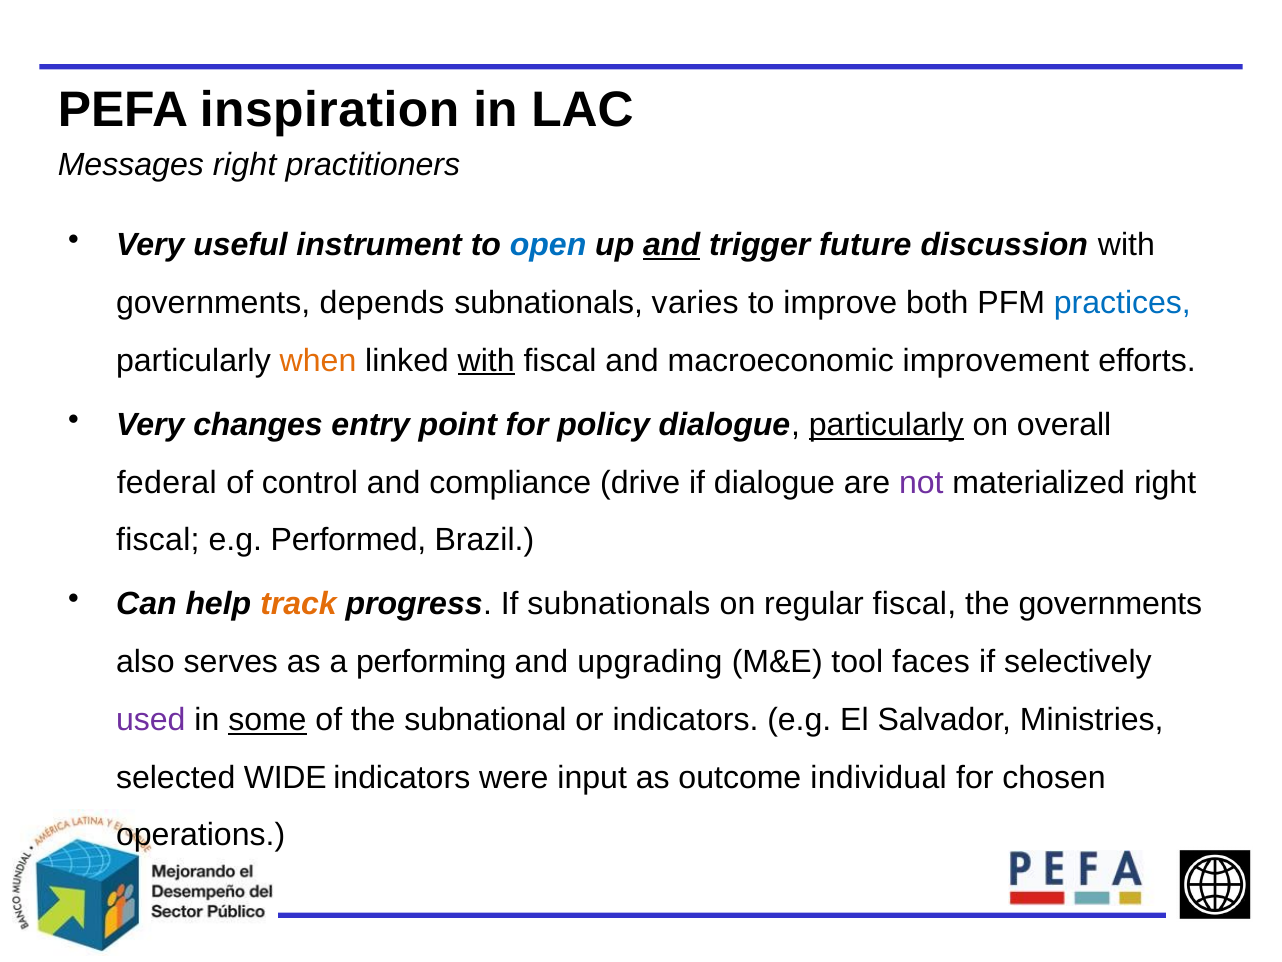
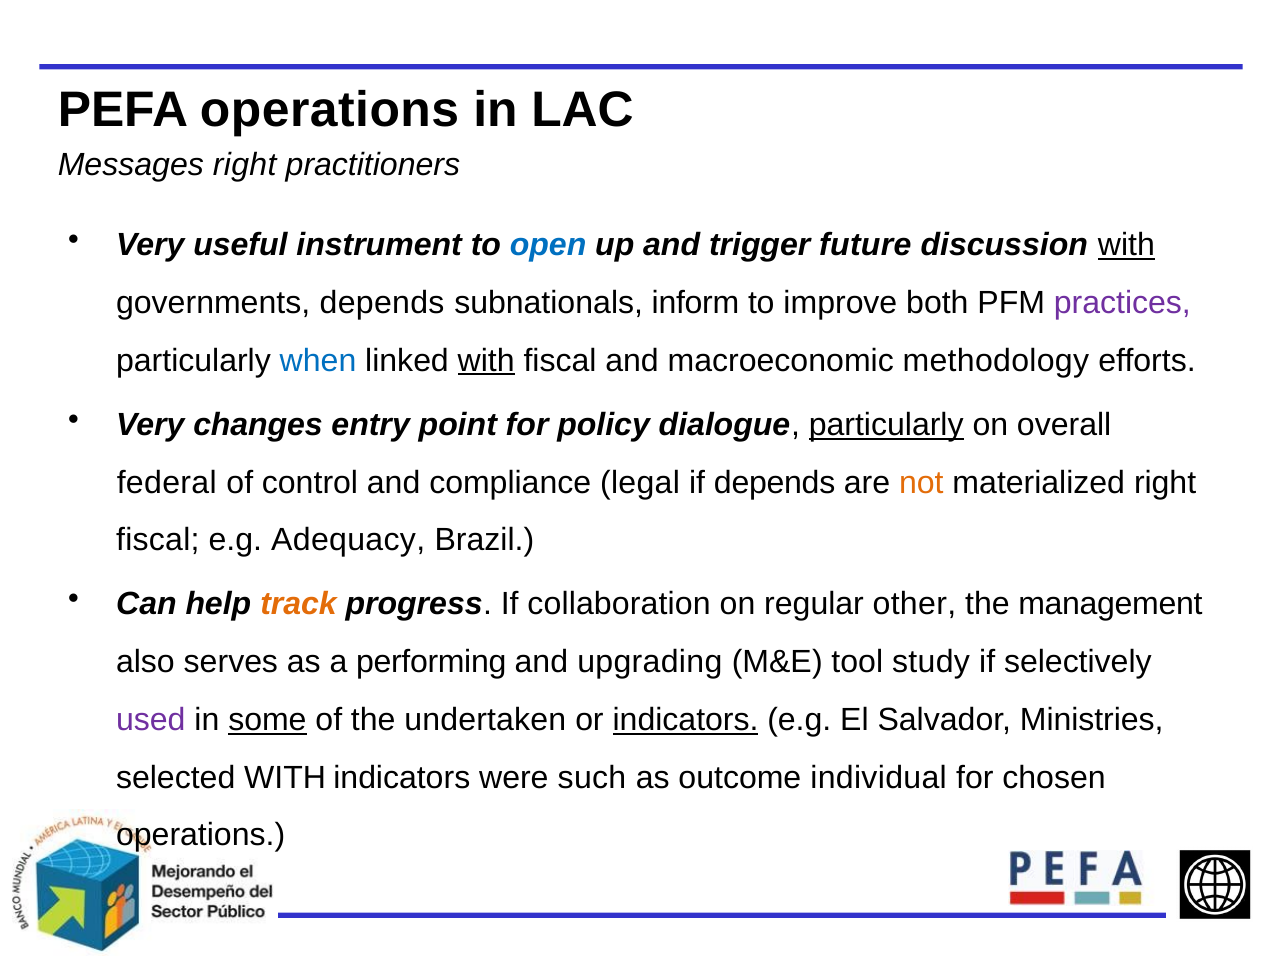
PEFA inspiration: inspiration -> operations
and at (672, 245) underline: present -> none
with at (1126, 245) underline: none -> present
varies: varies -> inform
practices colour: blue -> purple
when colour: orange -> blue
improvement: improvement -> methodology
drive: drive -> legal
if dialogue: dialogue -> depends
not colour: purple -> orange
Performed: Performed -> Adequacy
If subnationals: subnationals -> collaboration
regular fiscal: fiscal -> other
the governments: governments -> management
faces: faces -> study
subnational: subnational -> undertaken
indicators at (686, 719) underline: none -> present
selected WIDE: WIDE -> WITH
input: input -> such
